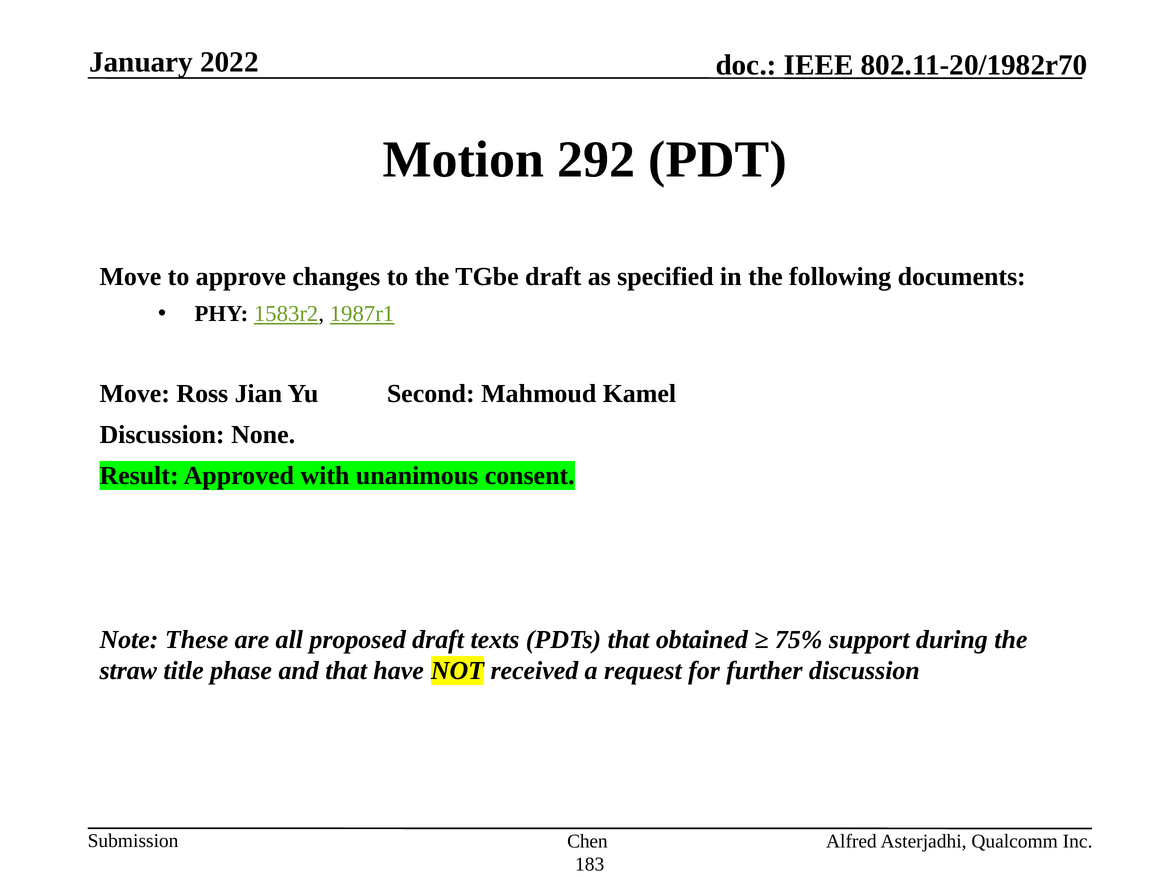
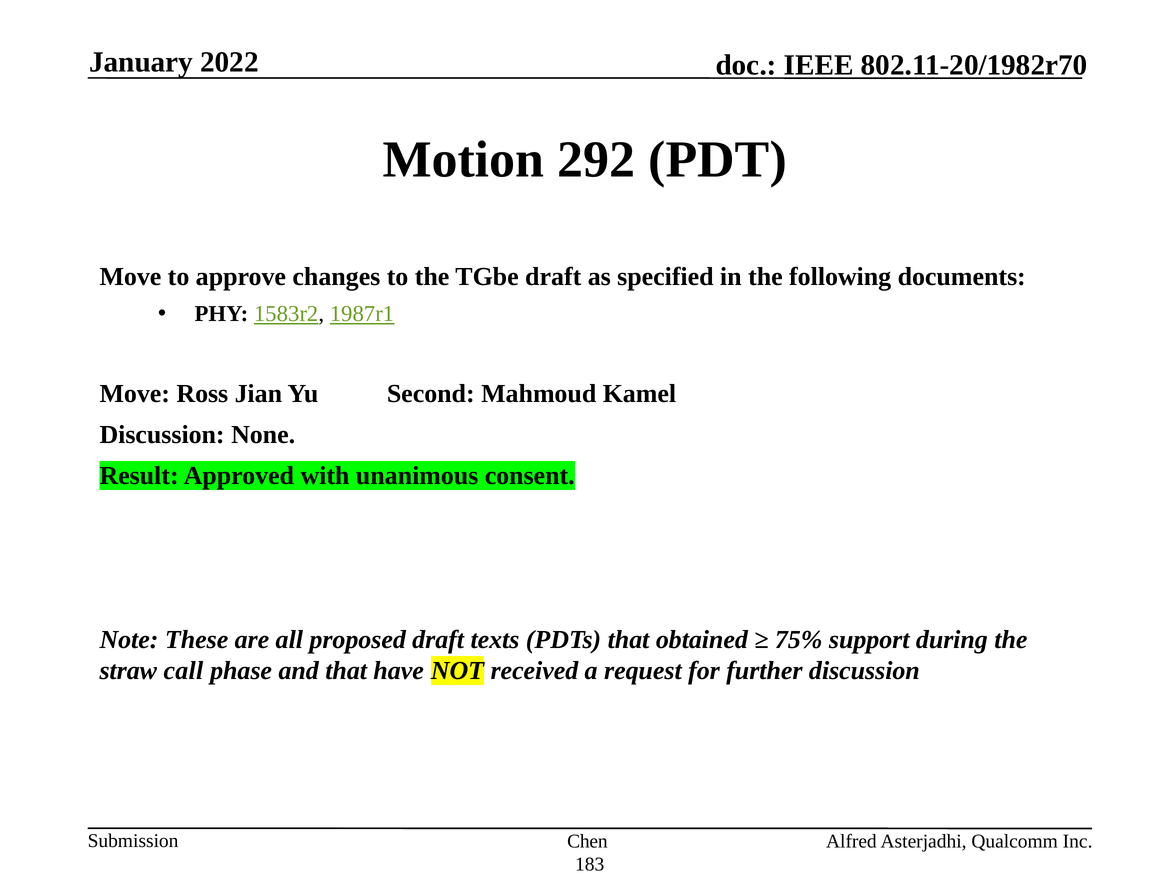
title: title -> call
